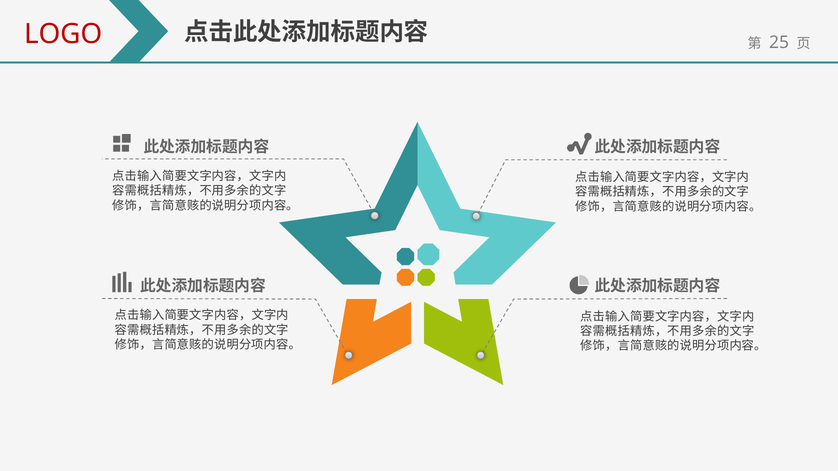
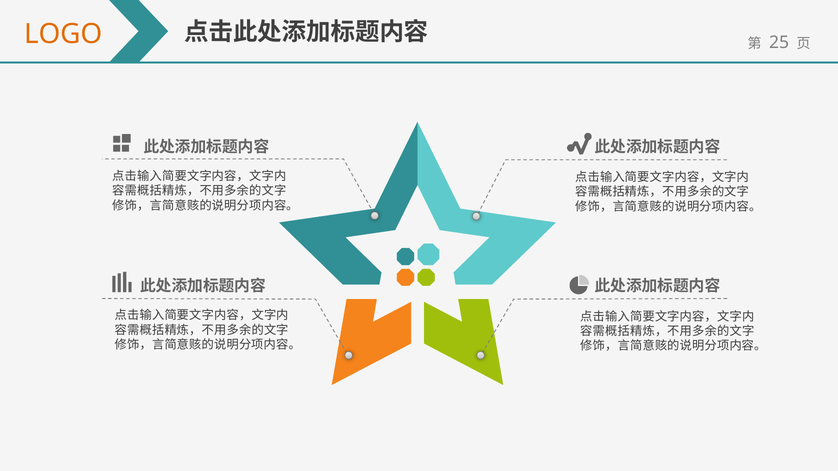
LOGO colour: red -> orange
